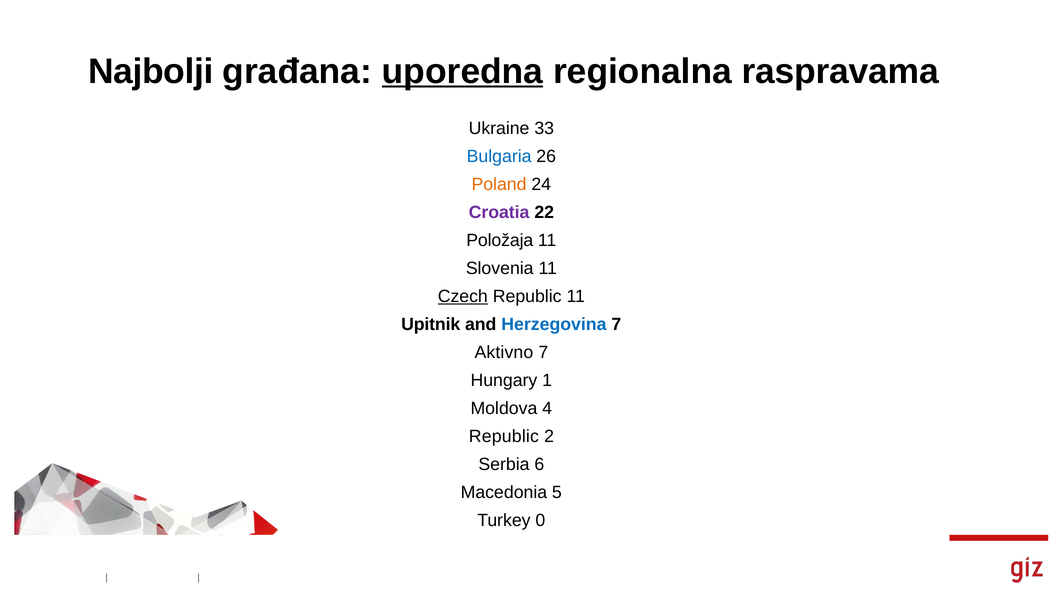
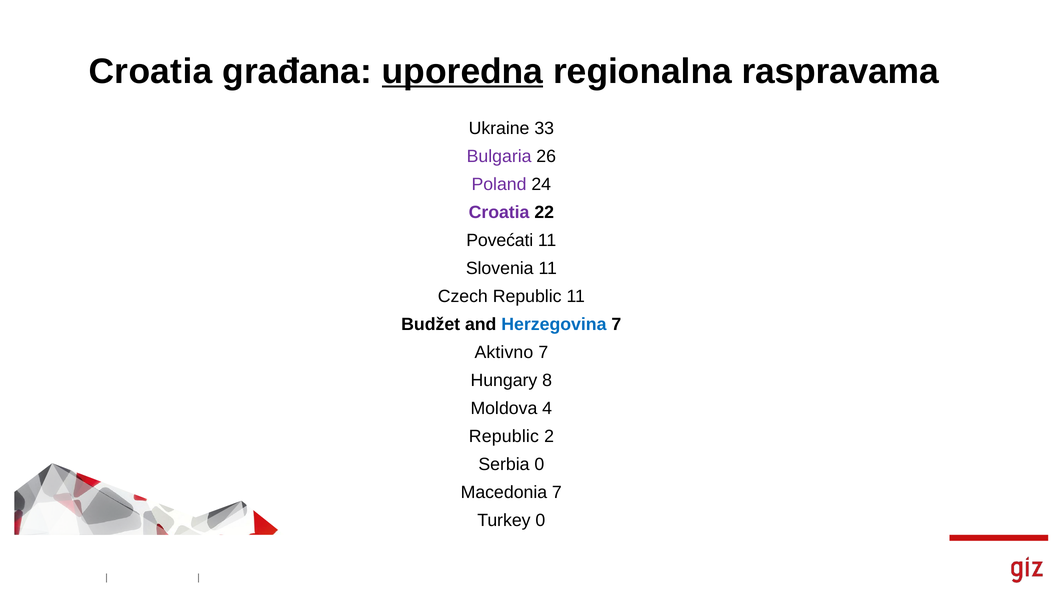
Najbolji at (151, 71): Najbolji -> Croatia
Bulgaria colour: blue -> purple
Poland colour: orange -> purple
Položaja: Položaja -> Povećati
Czech underline: present -> none
Upitnik: Upitnik -> Budžet
1: 1 -> 8
Serbia 6: 6 -> 0
Macedonia 5: 5 -> 7
